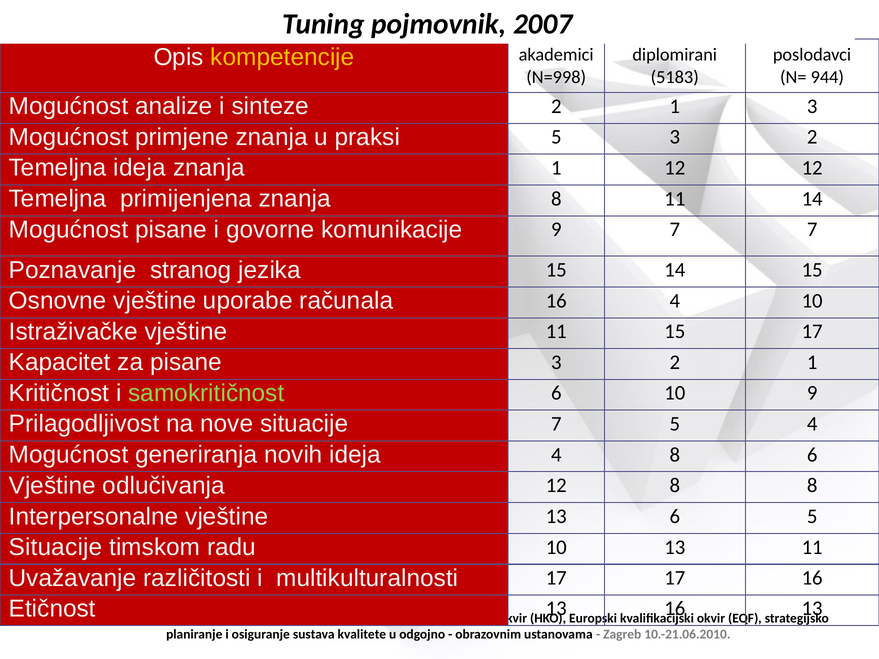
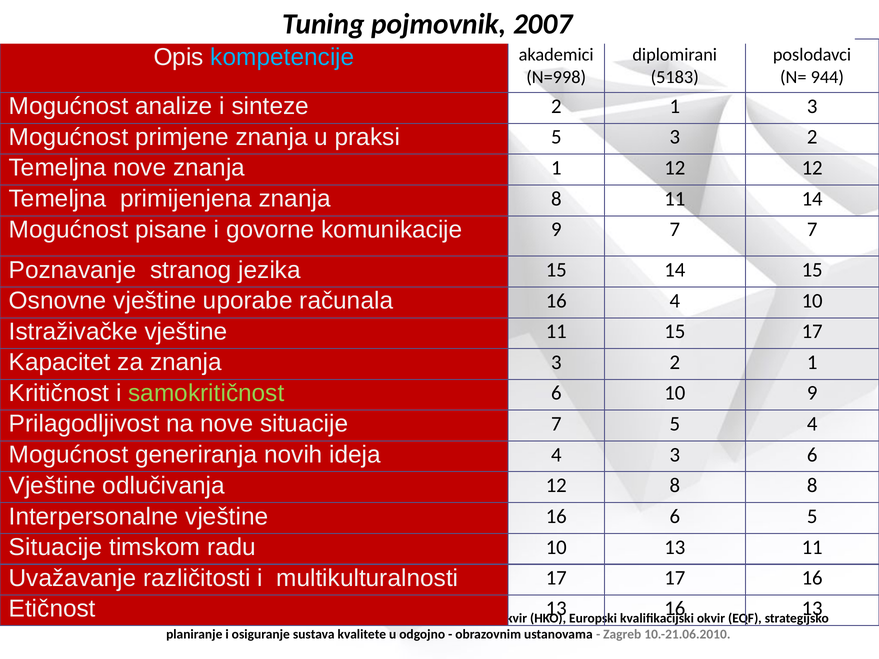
kompetencije colour: yellow -> light blue
Temeljna ideja: ideja -> nove
za pisane: pisane -> znanja
4 8: 8 -> 3
vještine 13: 13 -> 16
